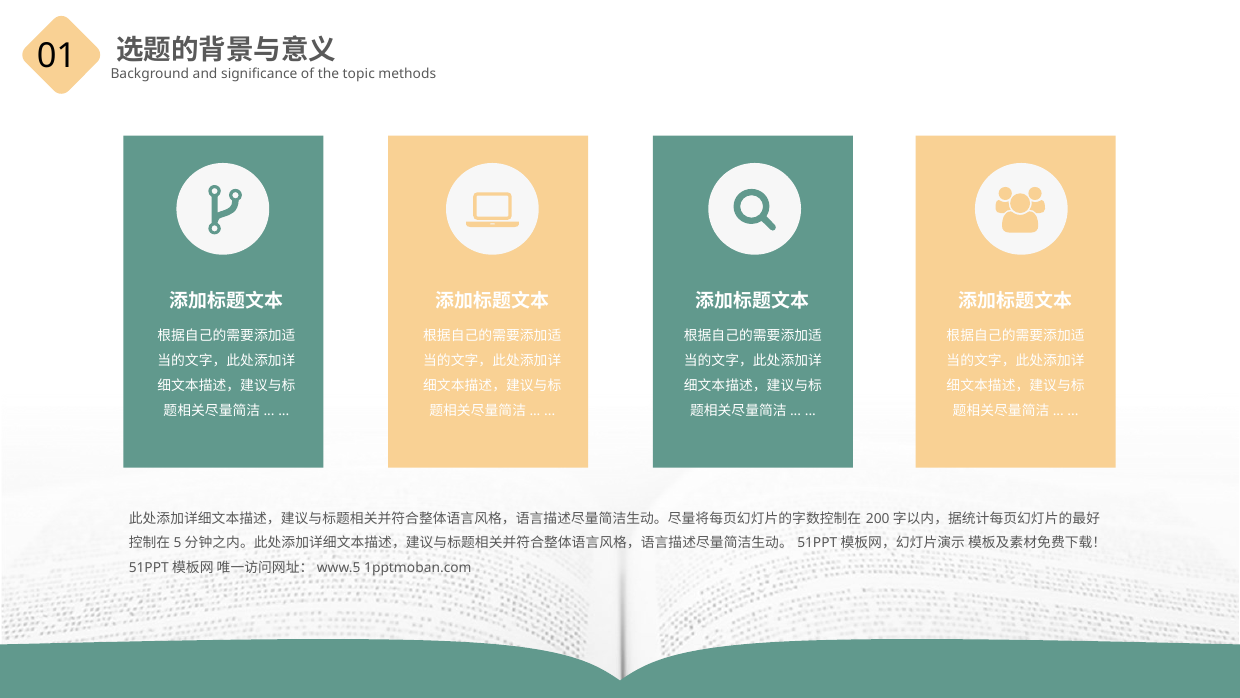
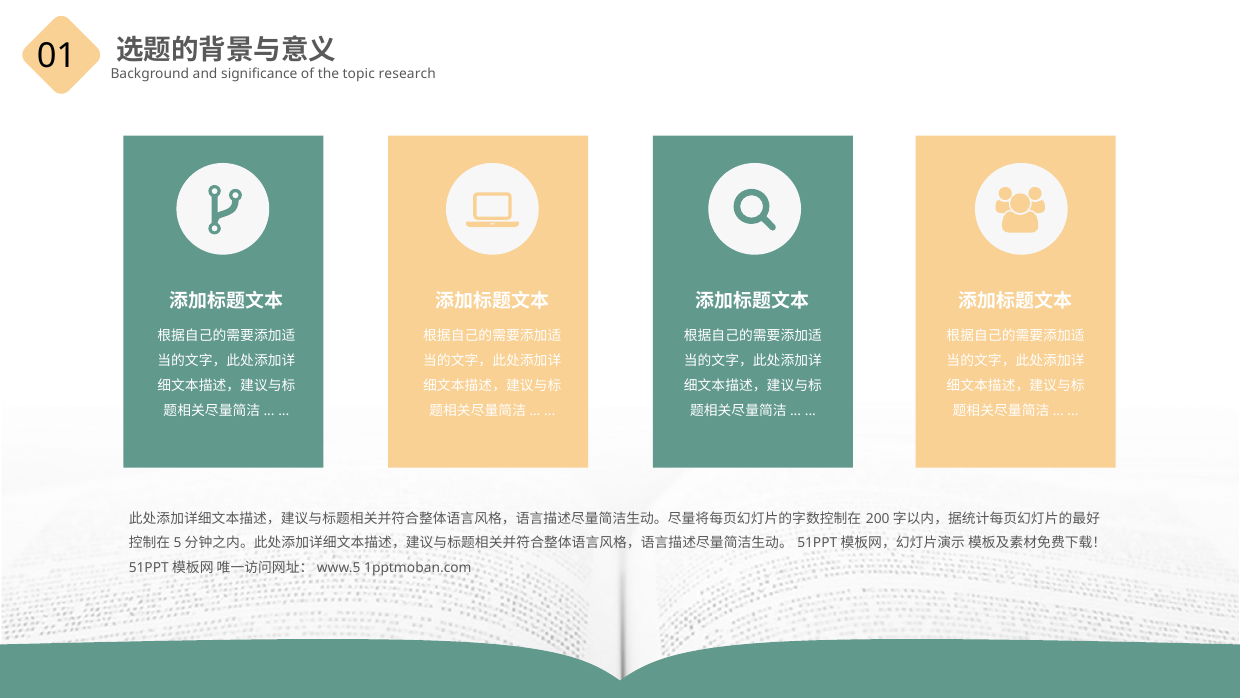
methods: methods -> research
